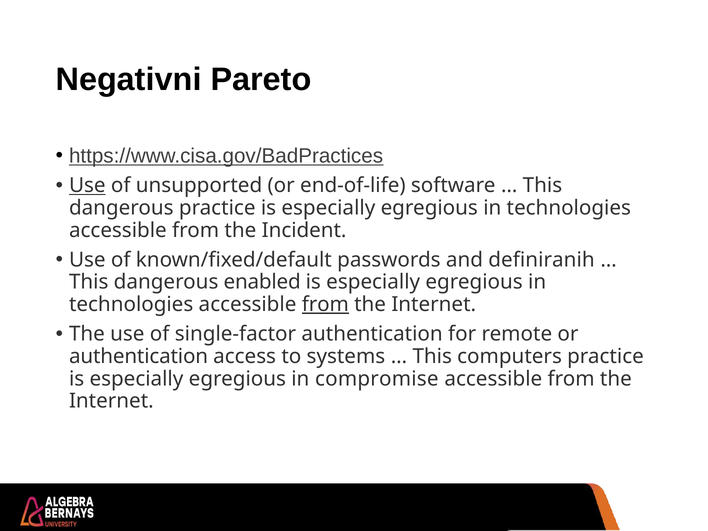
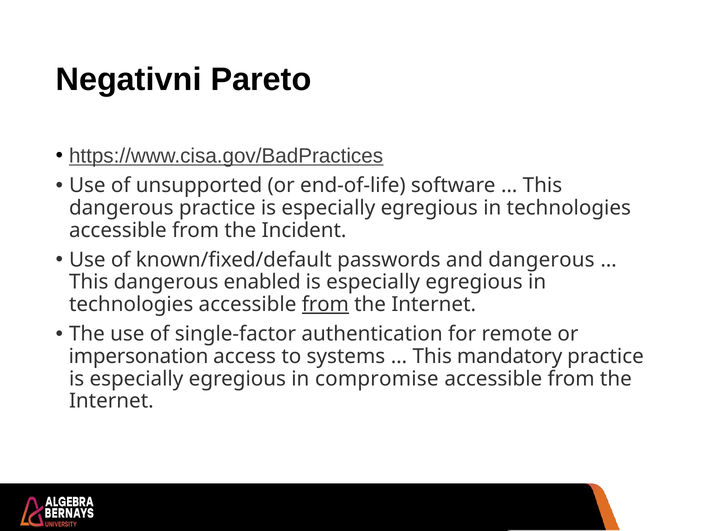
Use at (87, 186) underline: present -> none
and definiranih: definiranih -> dangerous
authentication at (139, 356): authentication -> impersonation
computers: computers -> mandatory
